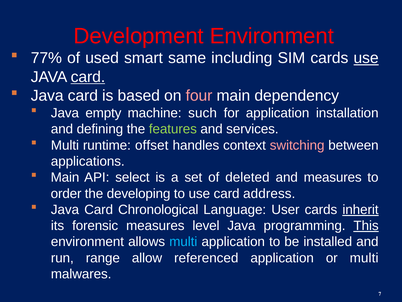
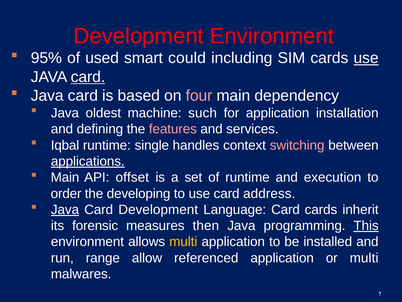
77%: 77% -> 95%
same: same -> could
empty: empty -> oldest
features colour: light green -> pink
Multi at (65, 145): Multi -> Iqbal
offset: offset -> single
applications underline: none -> present
select: select -> offset
of deleted: deleted -> runtime
and measures: measures -> execution
Java at (65, 209) underline: none -> present
Card Chronological: Chronological -> Development
Language User: User -> Card
inherit underline: present -> none
level: level -> then
multi at (183, 241) colour: light blue -> yellow
